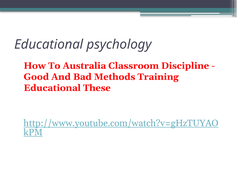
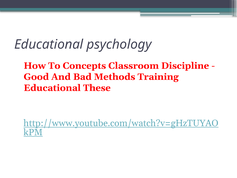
Australia: Australia -> Concepts
